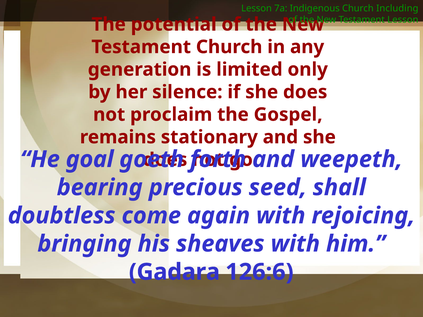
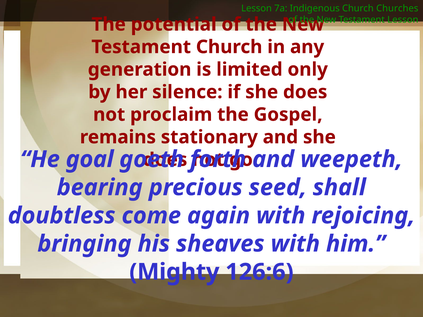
Including: Including -> Churches
Gadara: Gadara -> Mighty
